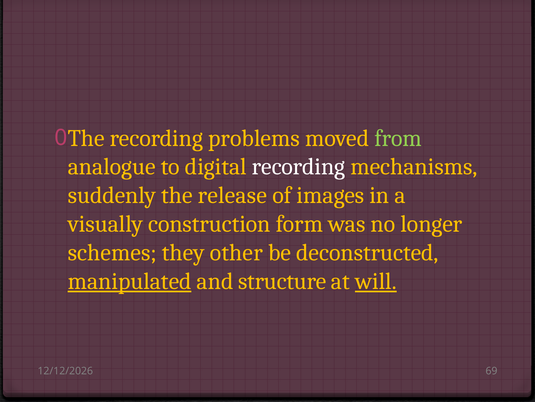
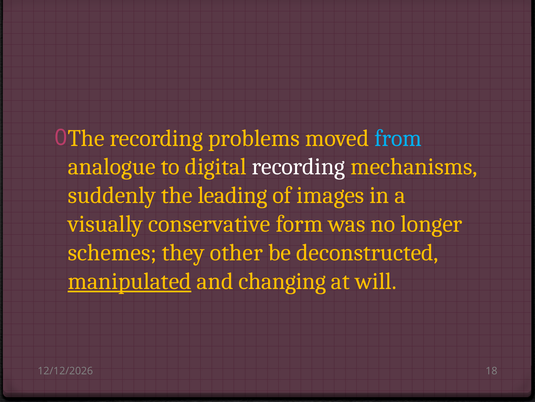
from colour: light green -> light blue
release: release -> leading
construction: construction -> conservative
structure: structure -> changing
will underline: present -> none
69: 69 -> 18
